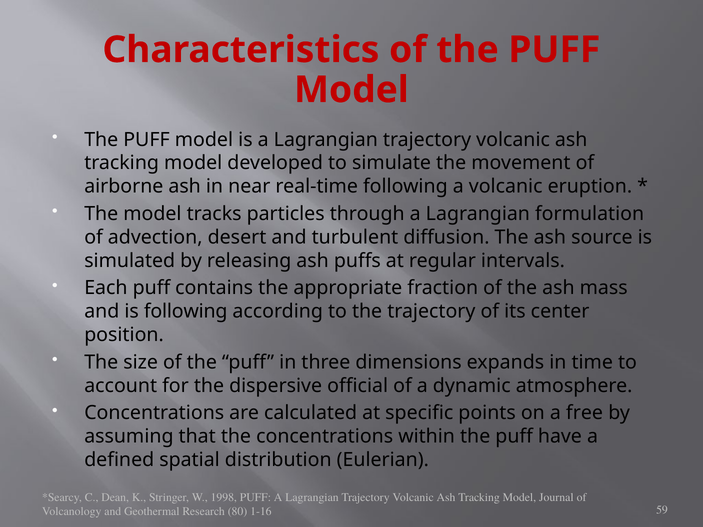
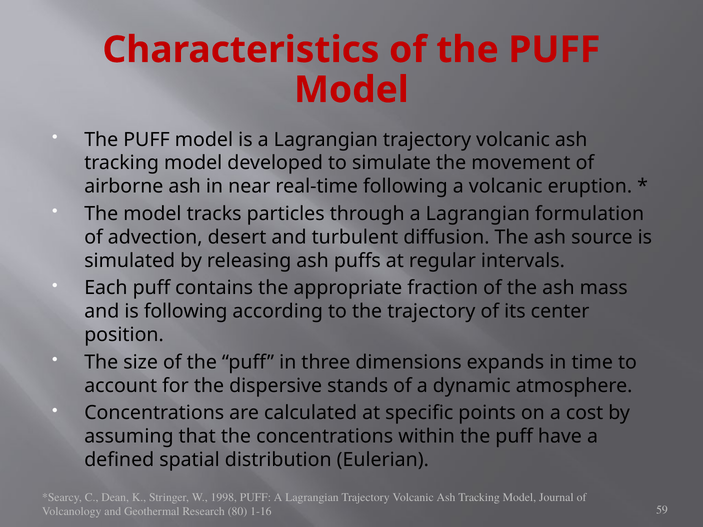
official: official -> stands
free: free -> cost
